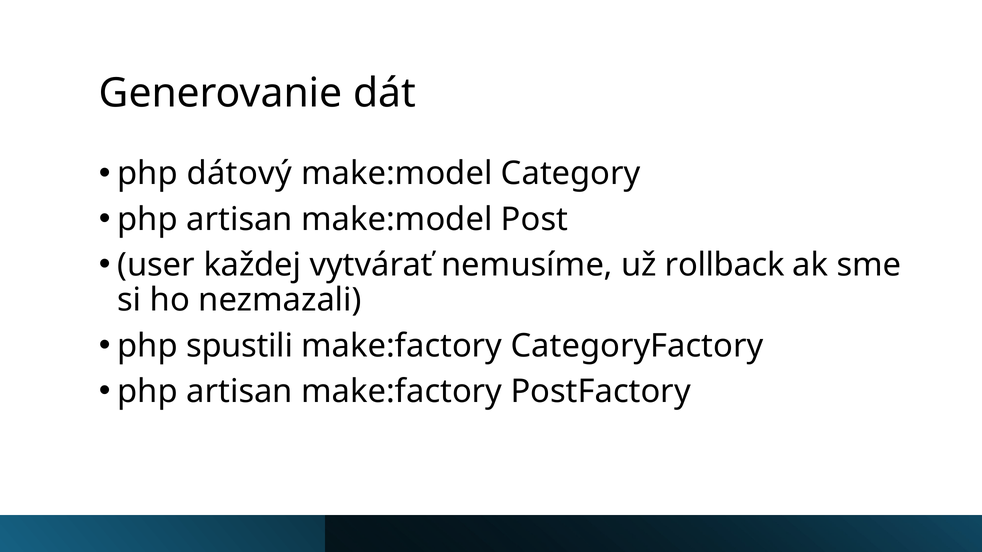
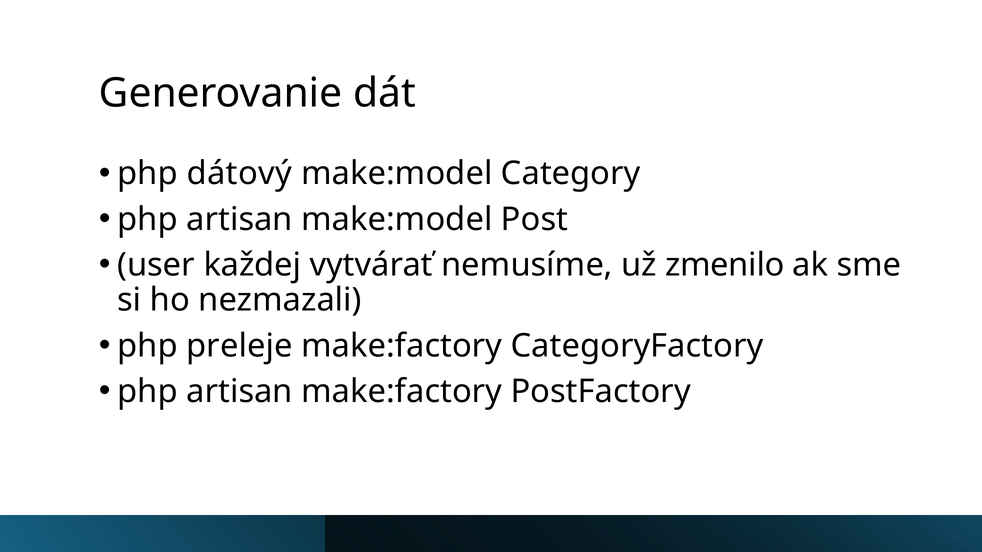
rollback: rollback -> zmenilo
spustili: spustili -> preleje
